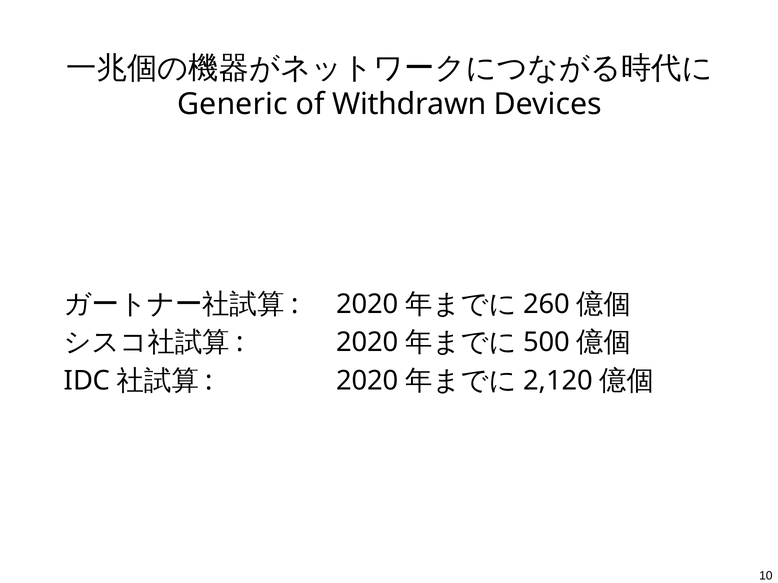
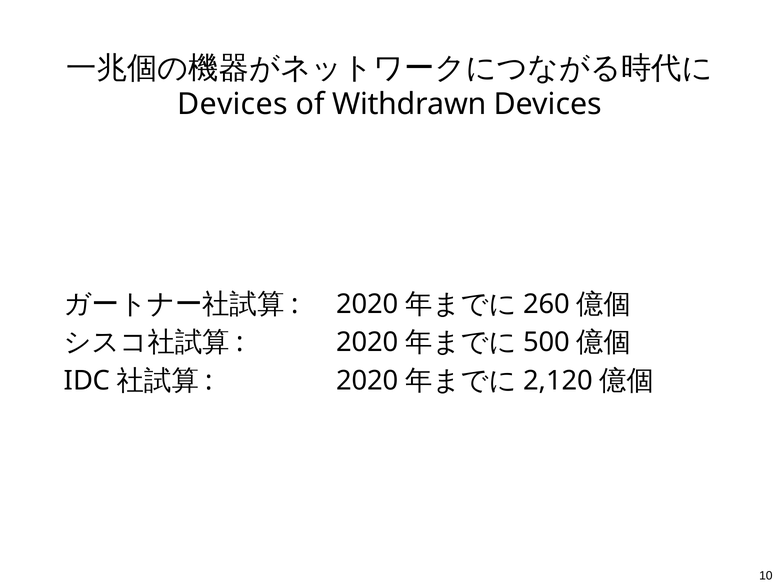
Generic at (233, 105): Generic -> Devices
